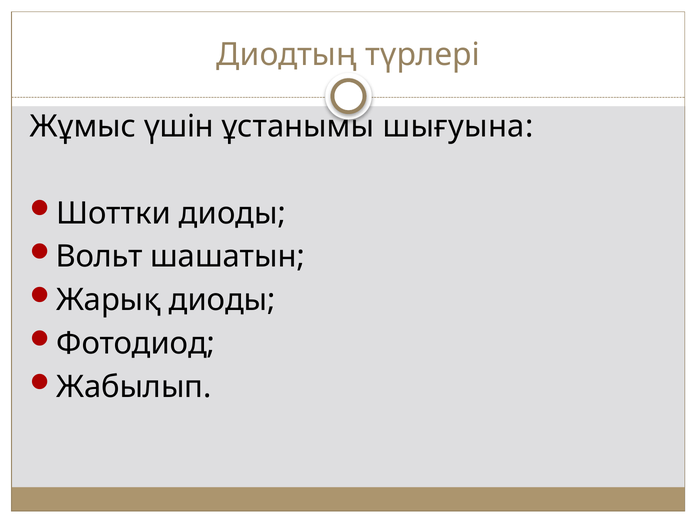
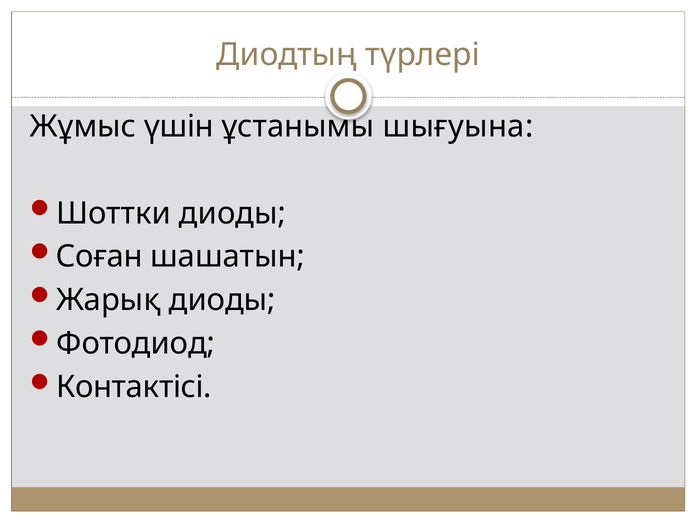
Вольт: Вольт -> Соған
Жабылып: Жабылып -> Контактісі
